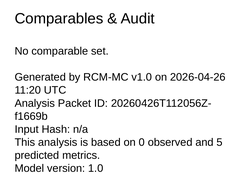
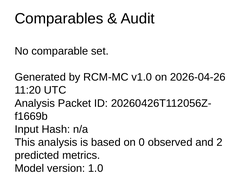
5: 5 -> 2
